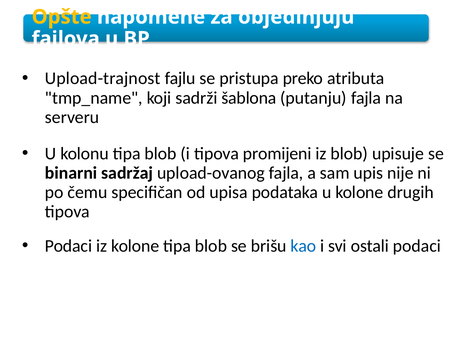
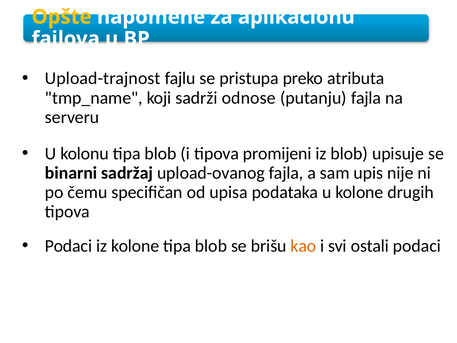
objedinjuju: objedinjuju -> aplikacionu
šablona: šablona -> odnose
kao colour: blue -> orange
